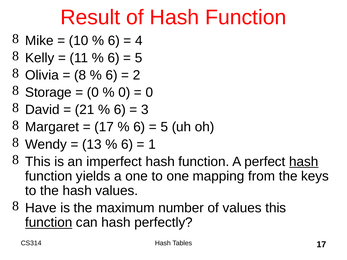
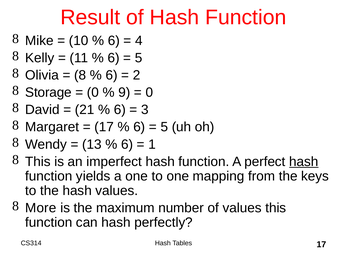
0 at (124, 93): 0 -> 9
Have: Have -> More
function at (49, 223) underline: present -> none
